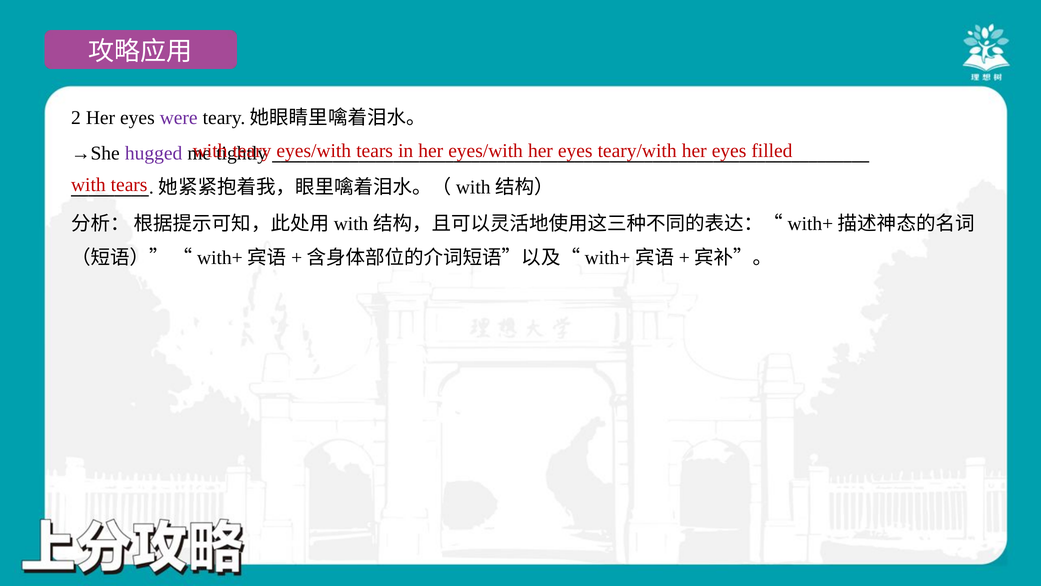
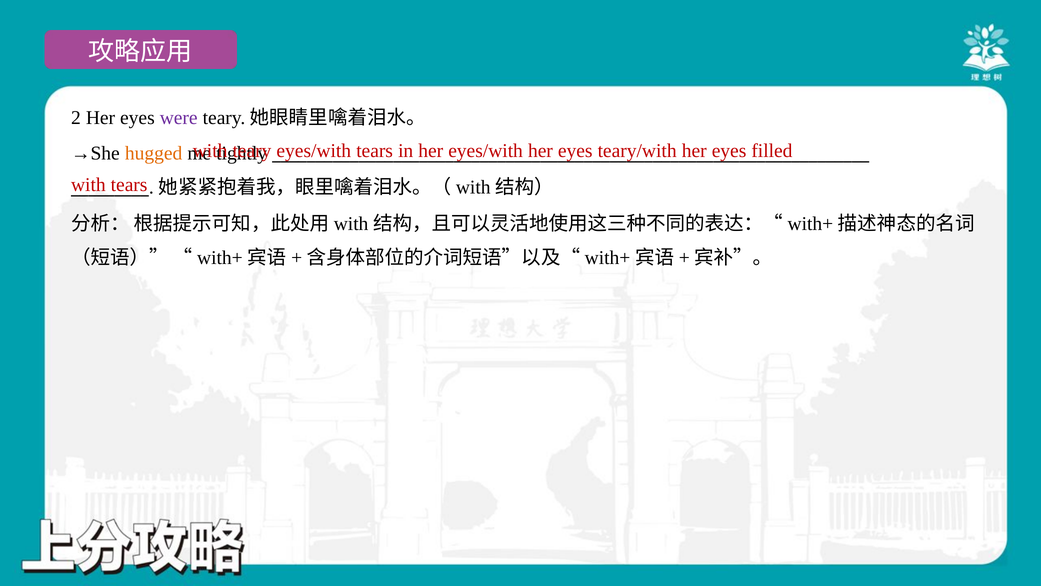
hugged colour: purple -> orange
